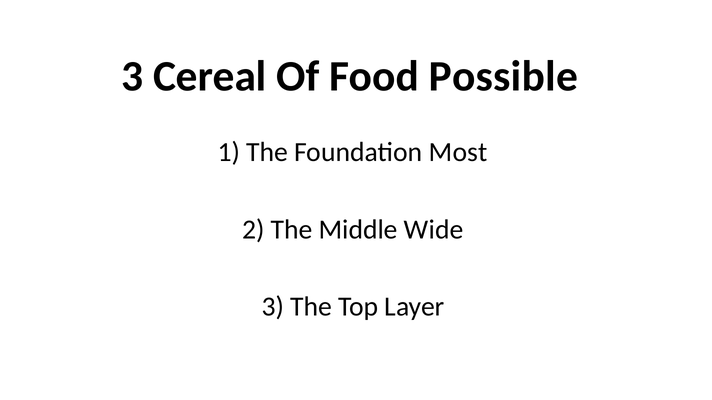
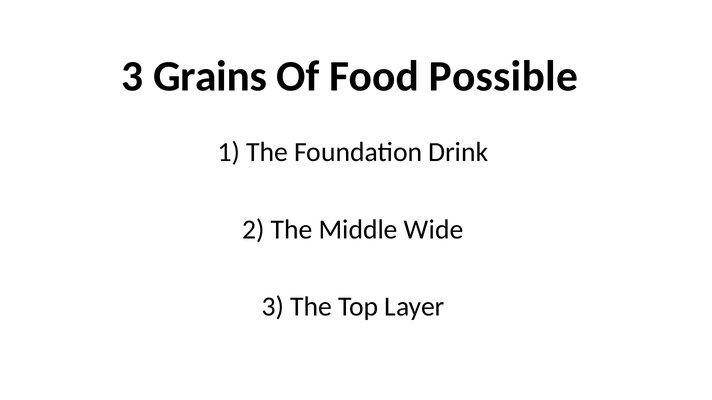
Cereal: Cereal -> Grains
Most: Most -> Drink
